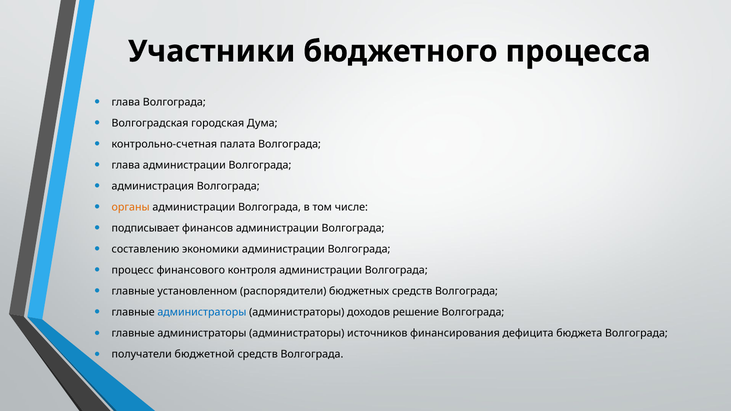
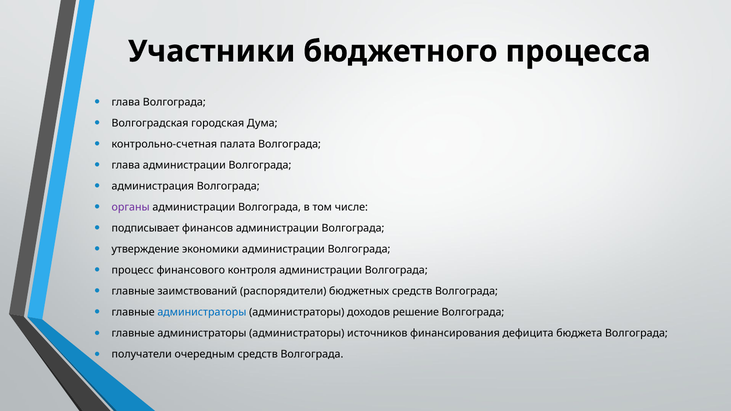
органы colour: orange -> purple
составлению: составлению -> утверждение
установленном: установленном -> заимствований
бюджетной: бюджетной -> очередным
